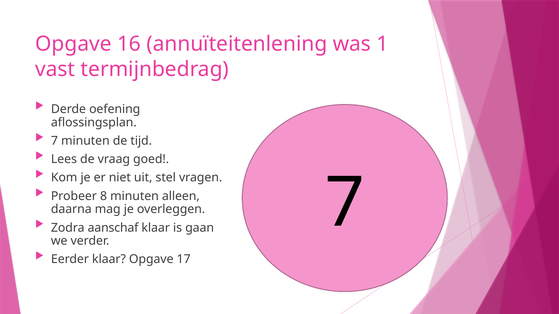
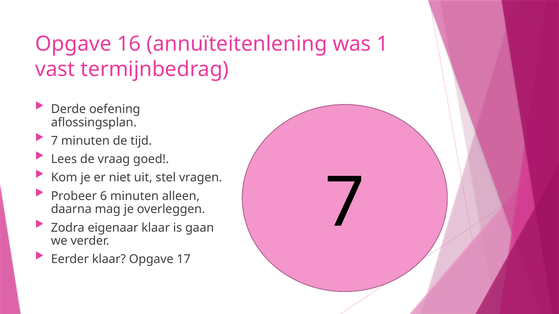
8: 8 -> 6
aanschaf: aanschaf -> eigenaar
